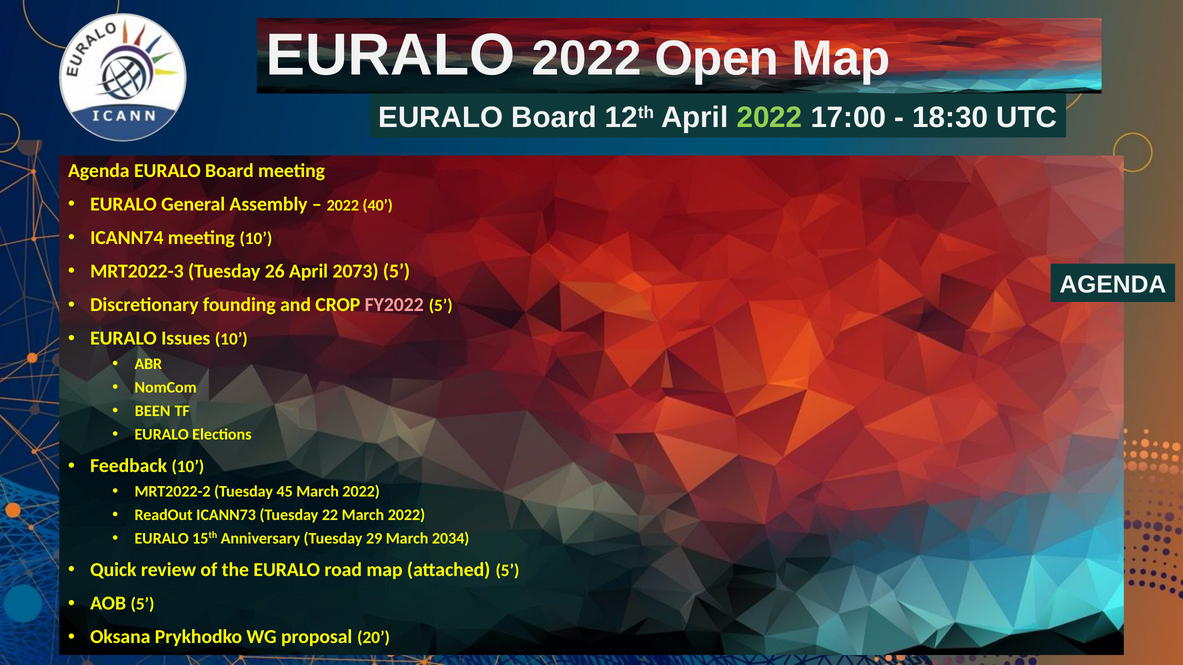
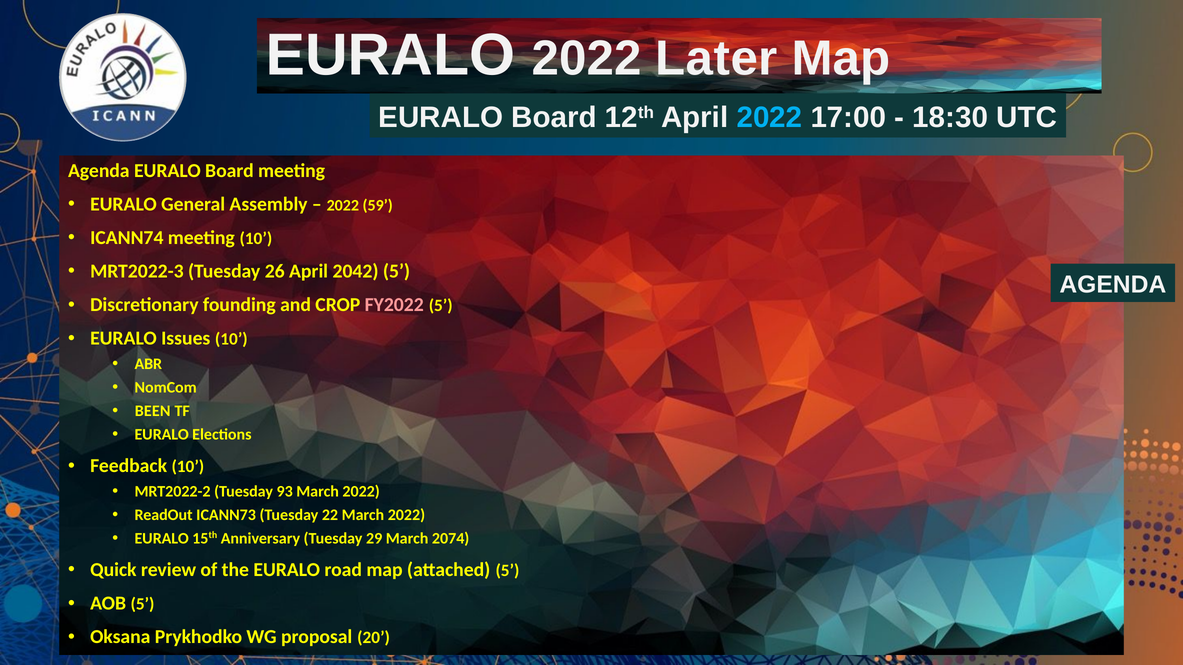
Open: Open -> Later
2022 at (769, 118) colour: light green -> light blue
40: 40 -> 59
2073: 2073 -> 2042
45: 45 -> 93
2034: 2034 -> 2074
